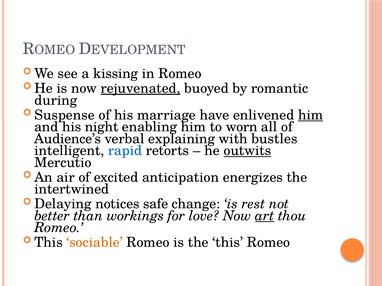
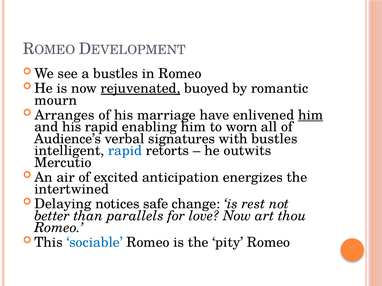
a kissing: kissing -> bustles
during: during -> mourn
Suspense: Suspense -> Arranges
his night: night -> rapid
explaining: explaining -> signatures
outwits underline: present -> none
workings: workings -> parallels
art underline: present -> none
sociable colour: orange -> blue
the this: this -> pity
